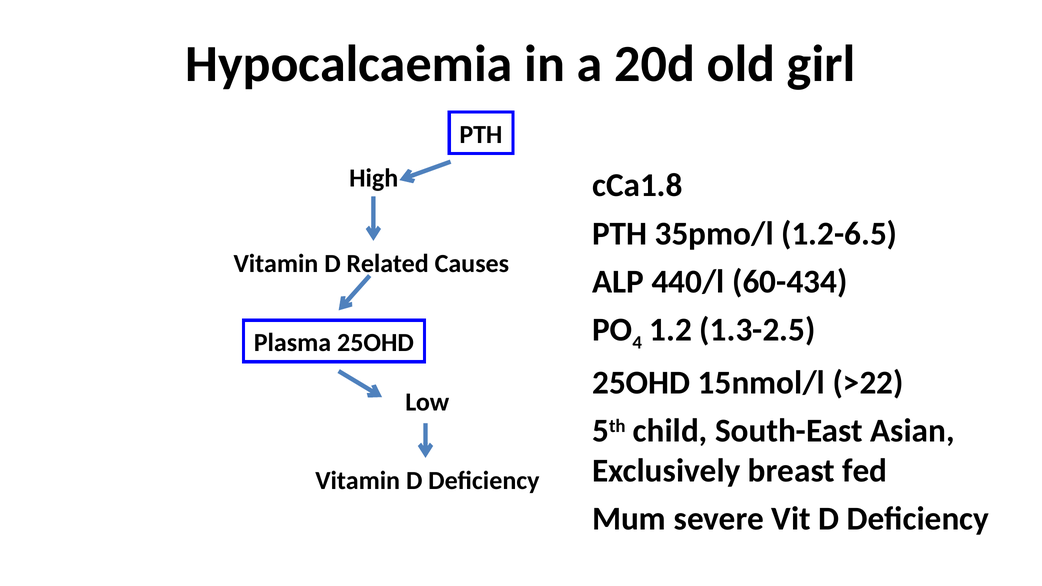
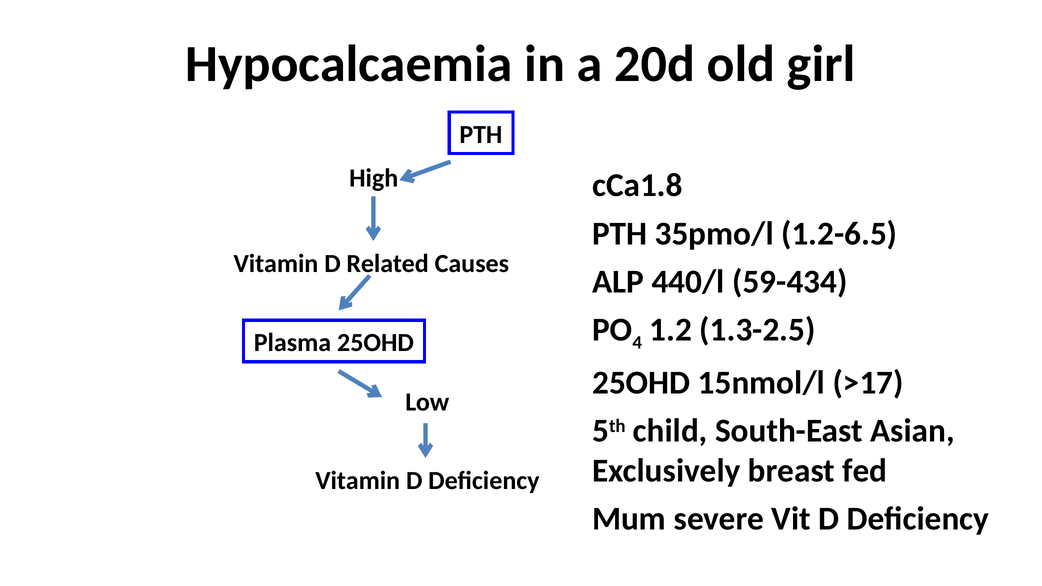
60-434: 60-434 -> 59-434
>22: >22 -> >17
